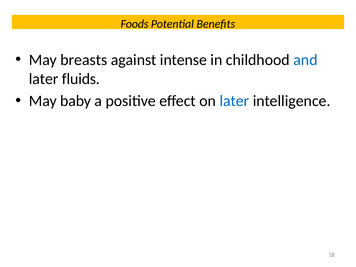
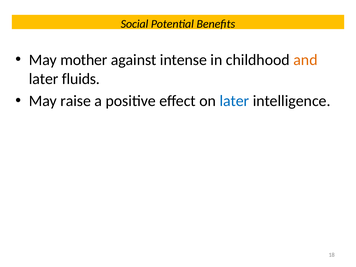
Foods: Foods -> Social
breasts: breasts -> mother
and colour: blue -> orange
baby: baby -> raise
